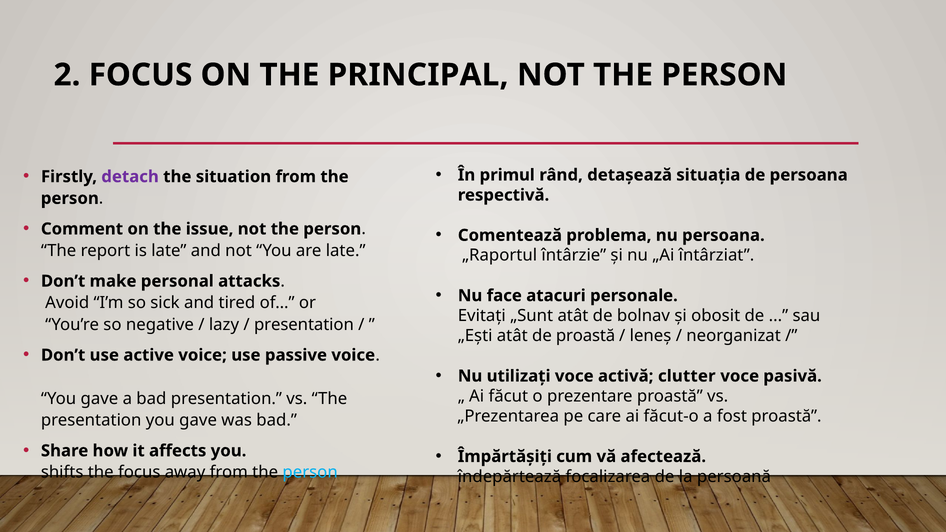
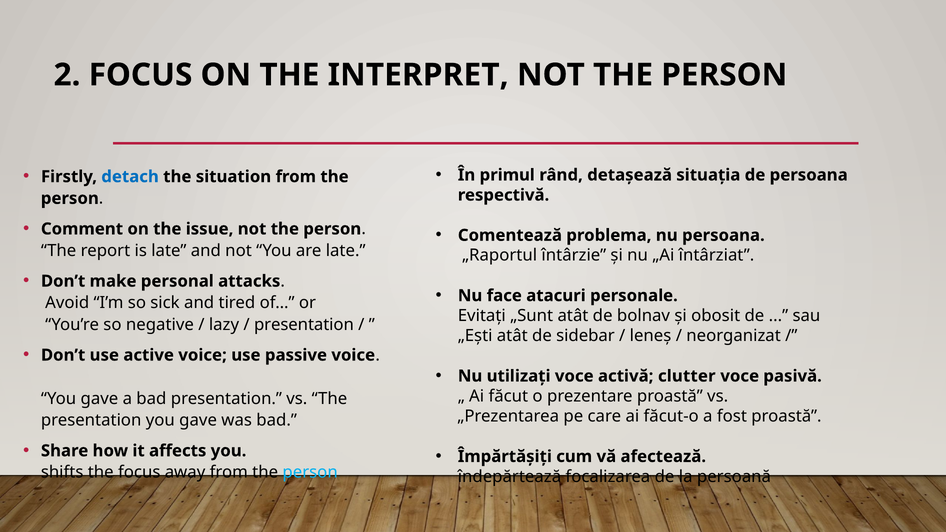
PRINCIPAL: PRINCIPAL -> INTERPRET
detach colour: purple -> blue
de proastă: proastă -> sidebar
